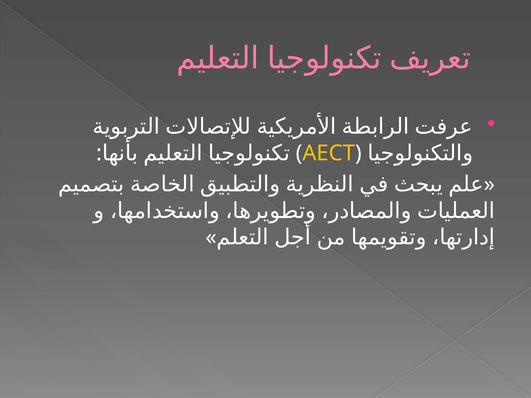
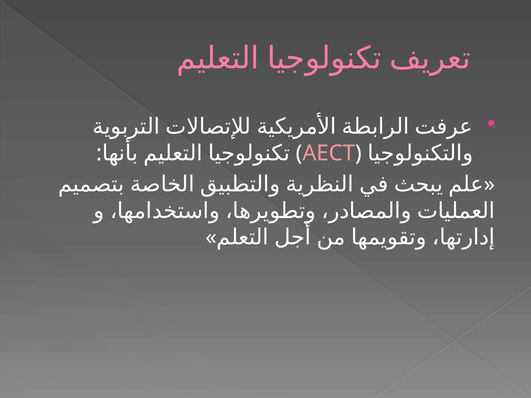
AECT colour: yellow -> pink
